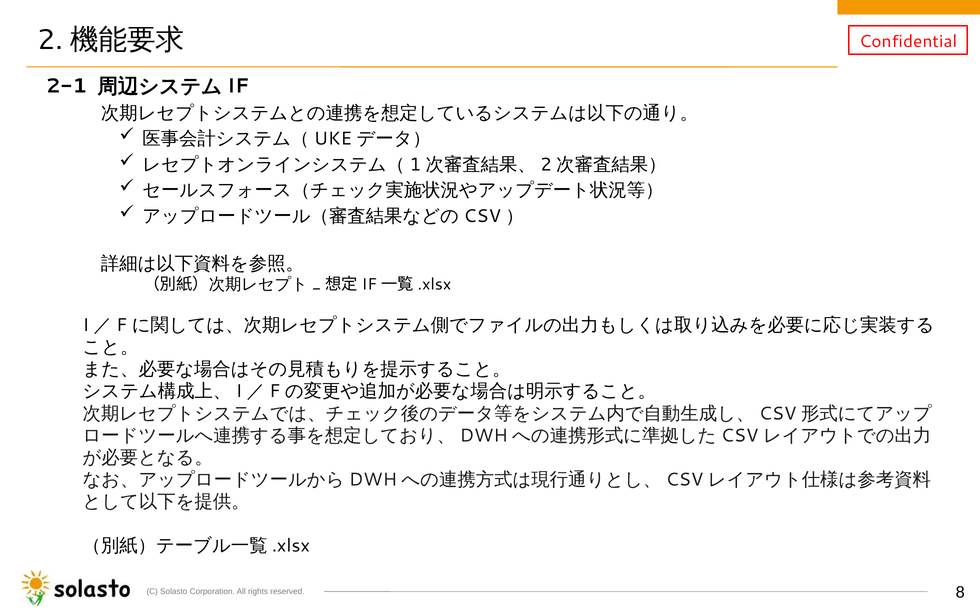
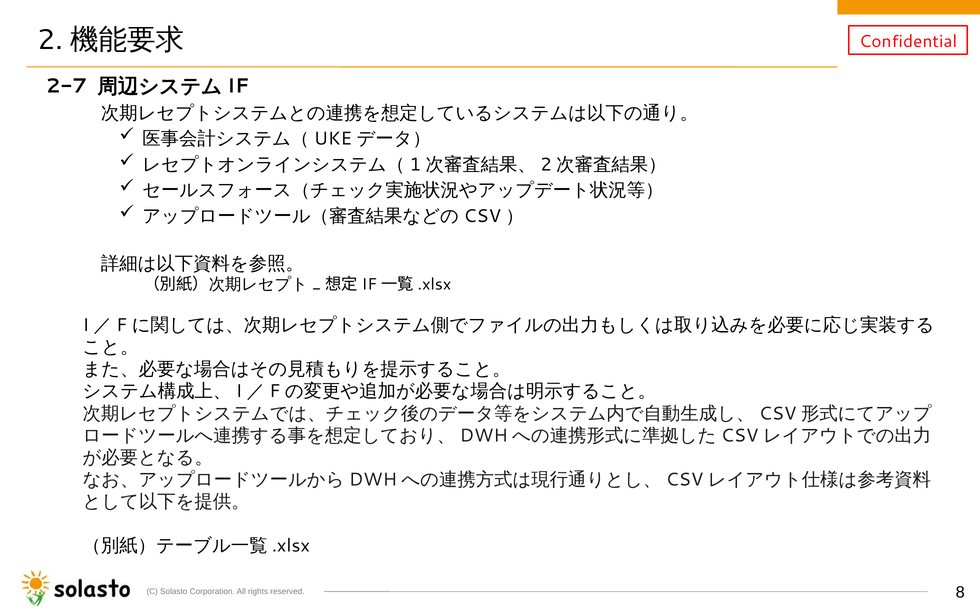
2-1: 2-1 -> 2-7
